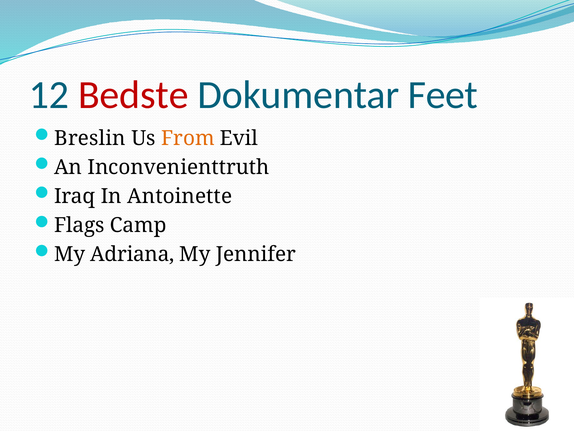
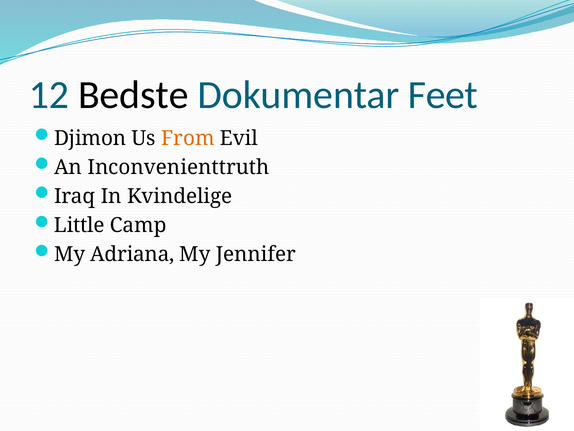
Bedste colour: red -> black
Breslin: Breslin -> Djimon
Antoinette: Antoinette -> Kvindelige
Flags: Flags -> Little
